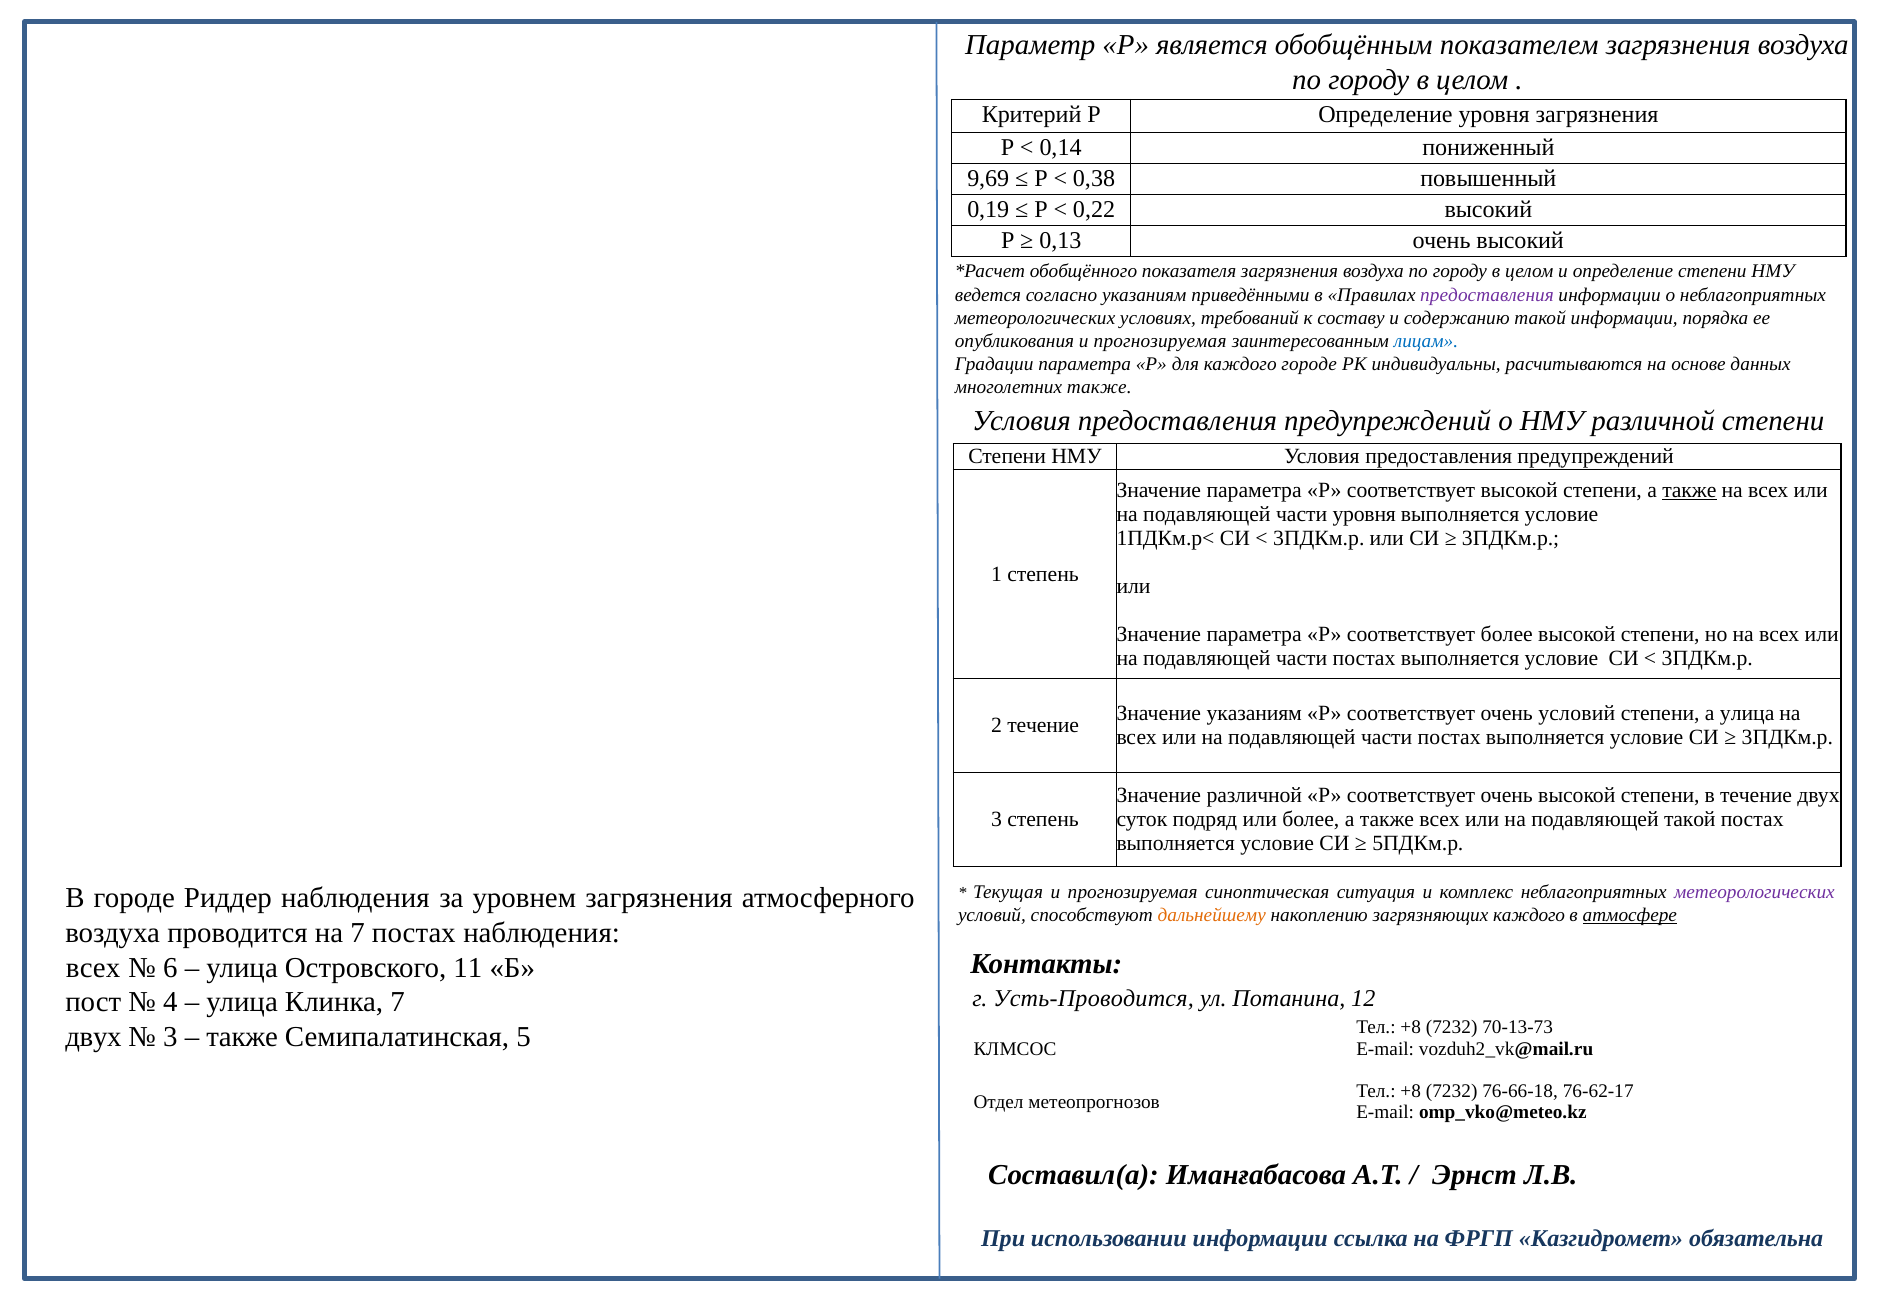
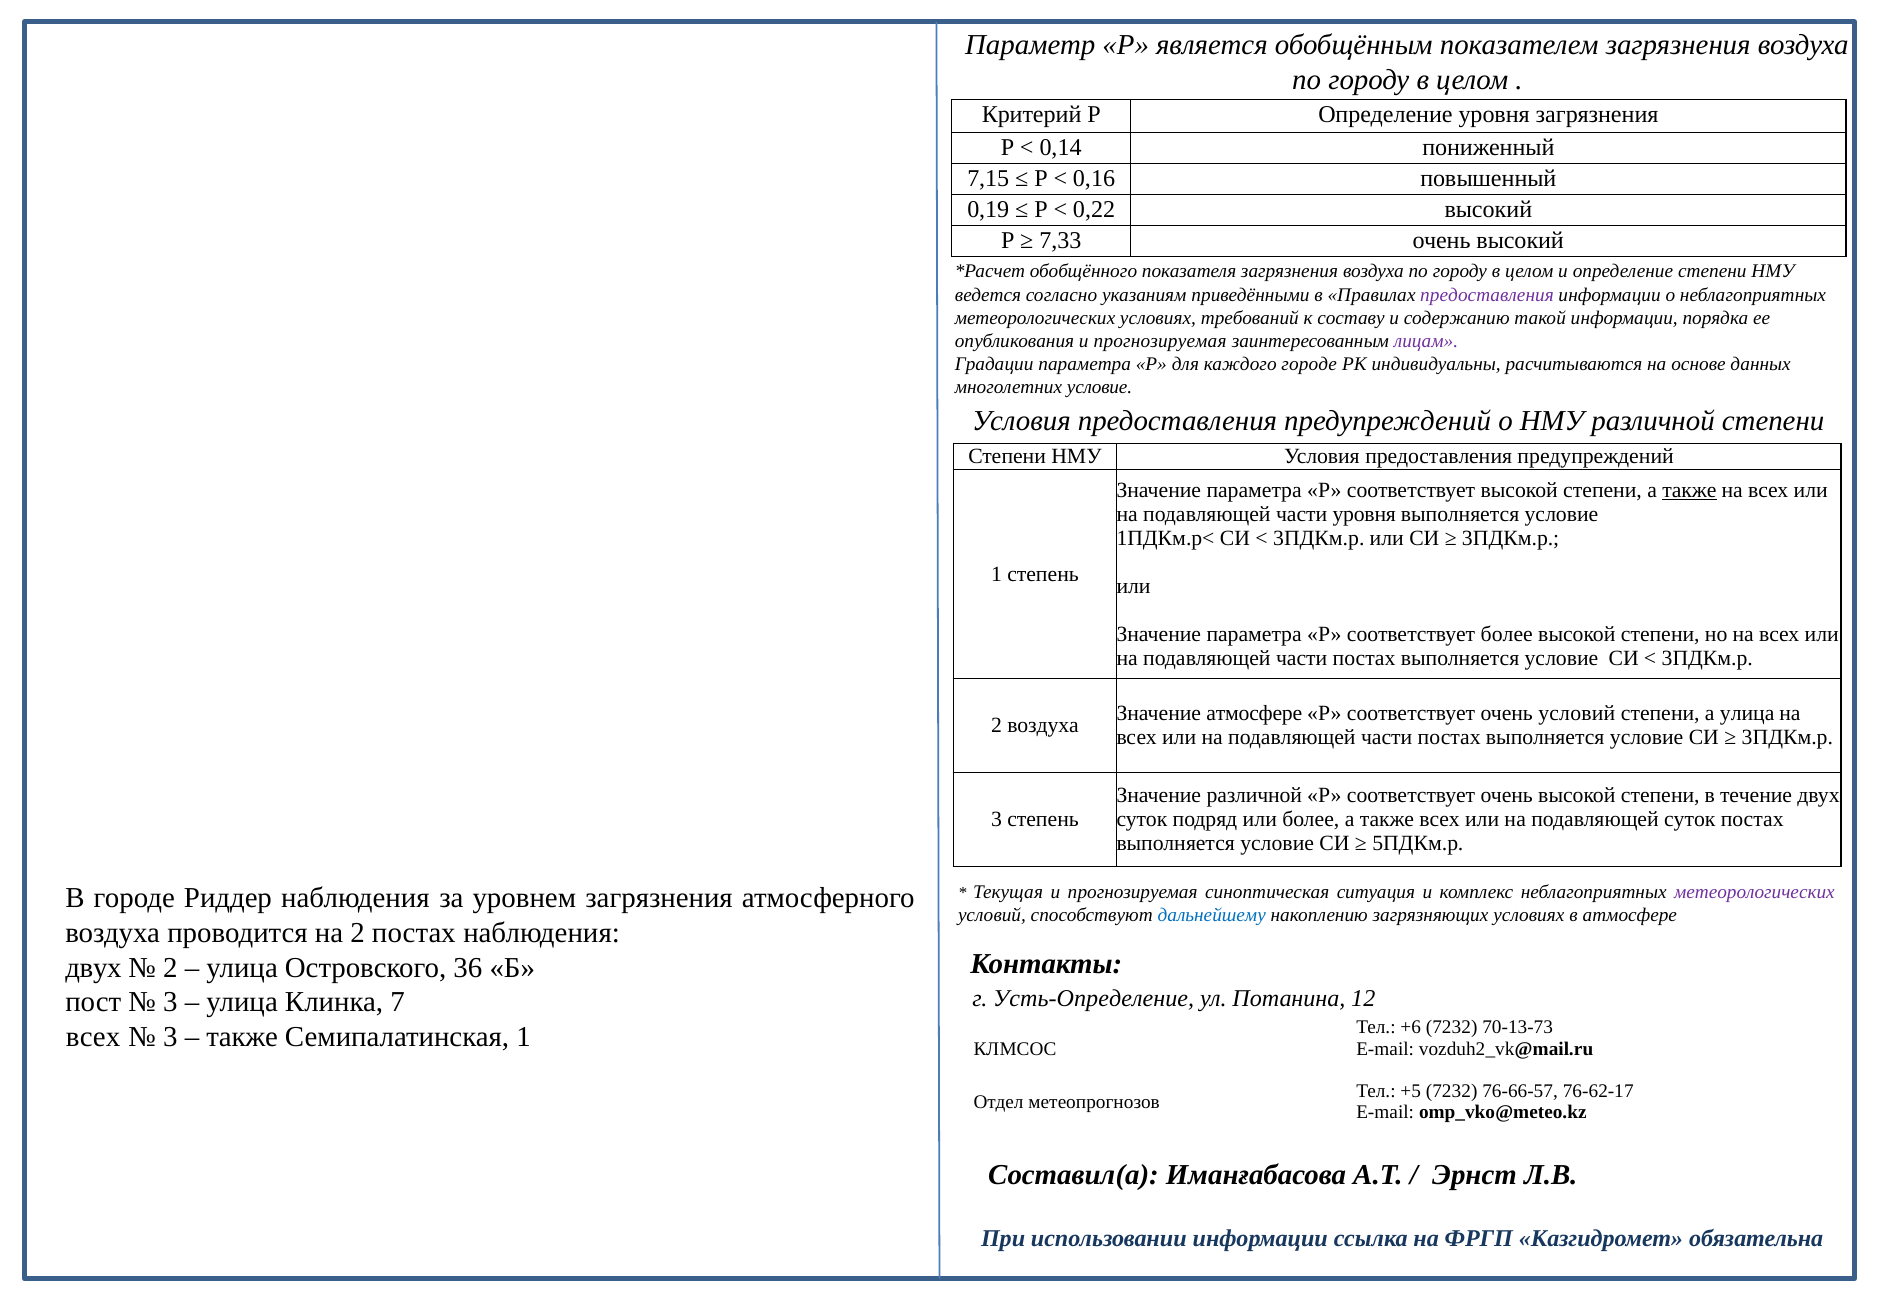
9,69: 9,69 -> 7,15
0,38: 0,38 -> 0,16
0,13: 0,13 -> 7,33
лицам colour: blue -> purple
многолетних также: также -> условие
Значение указаниям: указаниям -> атмосфере
2 течение: течение -> воздуха
подавляющей такой: такой -> суток
дальнейшему colour: orange -> blue
загрязняющих каждого: каждого -> условиях
атмосфере at (1630, 915) underline: present -> none
на 7: 7 -> 2
всех at (93, 967): всех -> двух
6 at (170, 967): 6 -> 2
11: 11 -> 36
Усть-Проводится: Усть-Проводится -> Усть-Определение
4 at (170, 1002): 4 -> 3
+8 at (1411, 1027): +8 -> +6
двух at (93, 1037): двух -> всех
Семипалатинская 5: 5 -> 1
+8 at (1411, 1091): +8 -> +5
76-66-18: 76-66-18 -> 76-66-57
